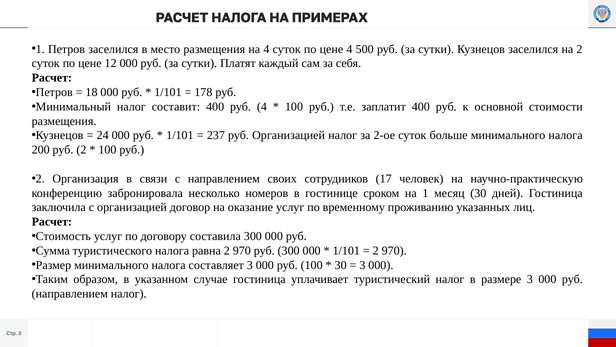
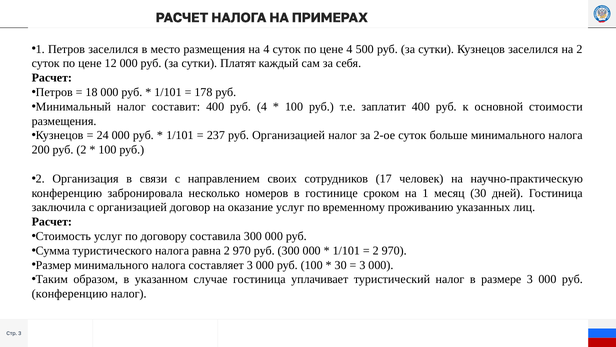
направлением at (70, 293): направлением -> конференцию
